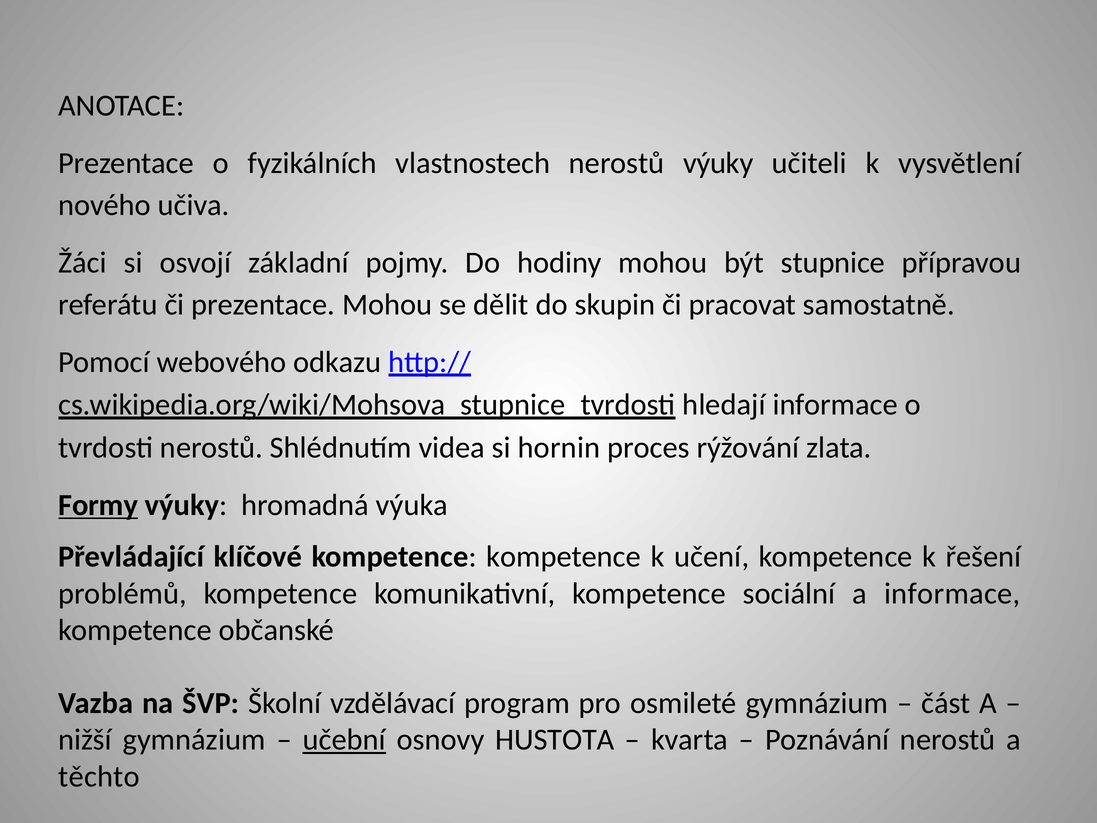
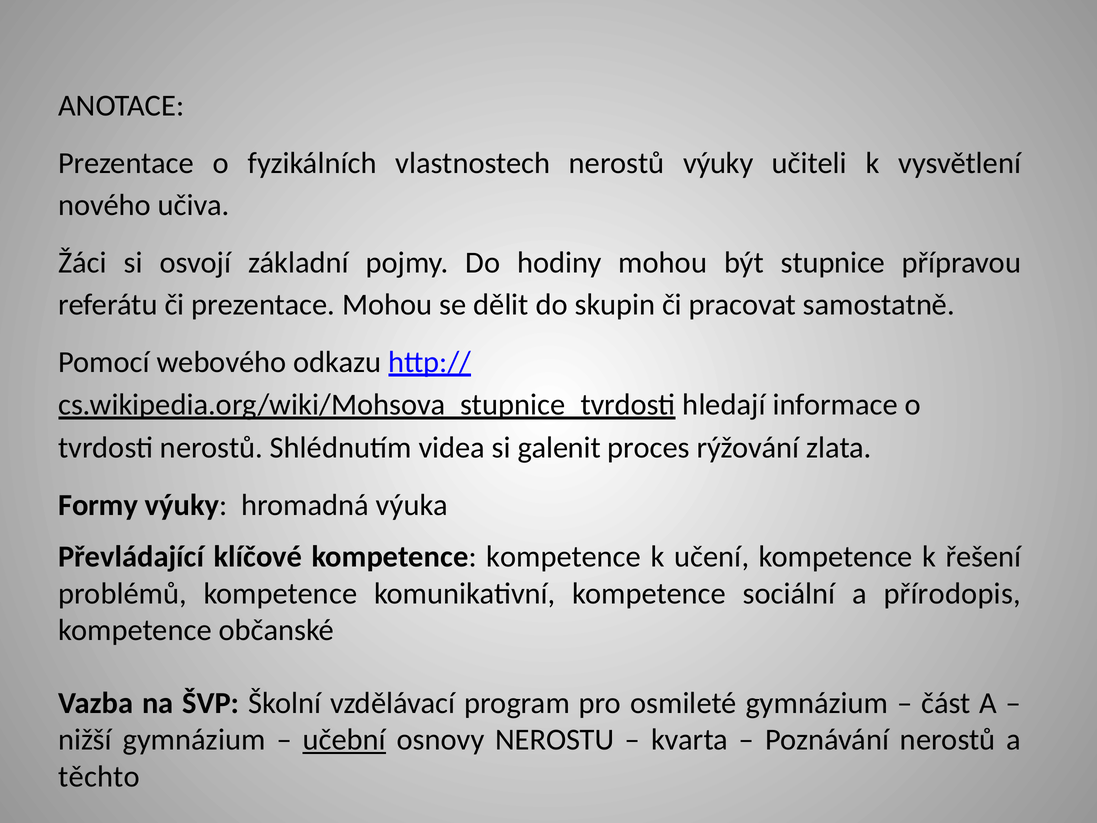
hornin: hornin -> galenit
Formy underline: present -> none
a informace: informace -> přírodopis
HUSTOTA: HUSTOTA -> NEROSTU
